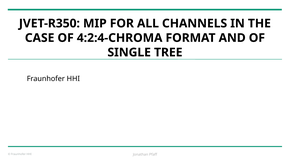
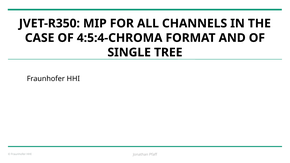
4:2:4-CHROMA: 4:2:4-CHROMA -> 4:5:4-CHROMA
